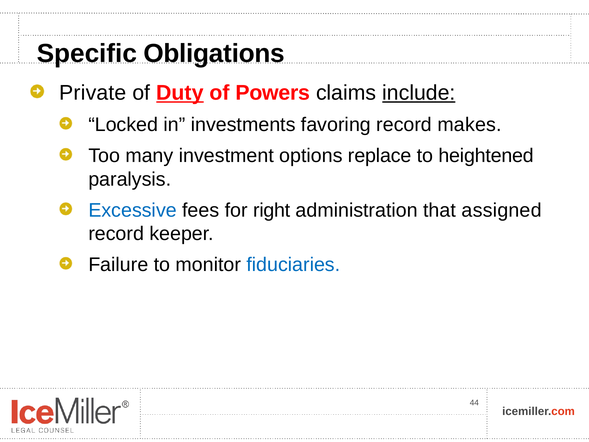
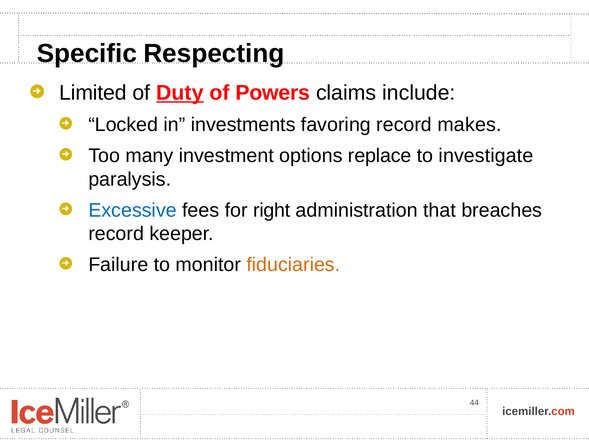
Obligations: Obligations -> Respecting
Private: Private -> Limited
include underline: present -> none
heightened: heightened -> investigate
assigned: assigned -> breaches
fiduciaries colour: blue -> orange
